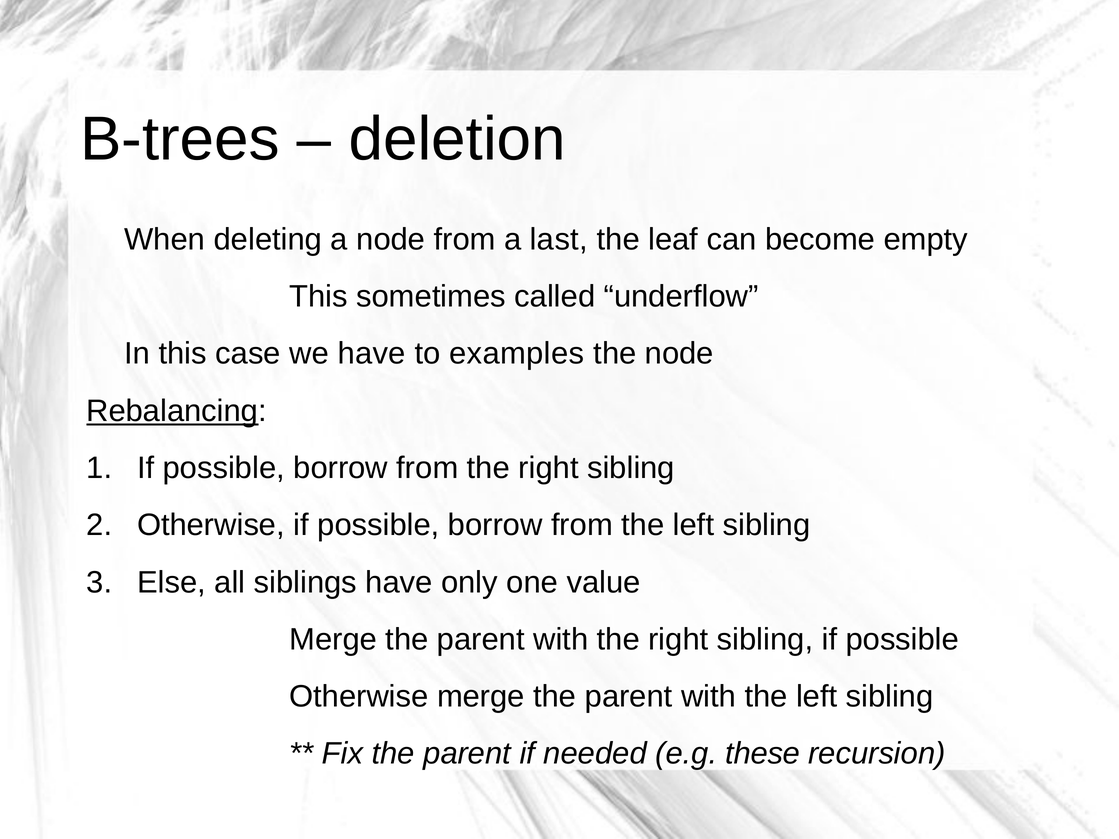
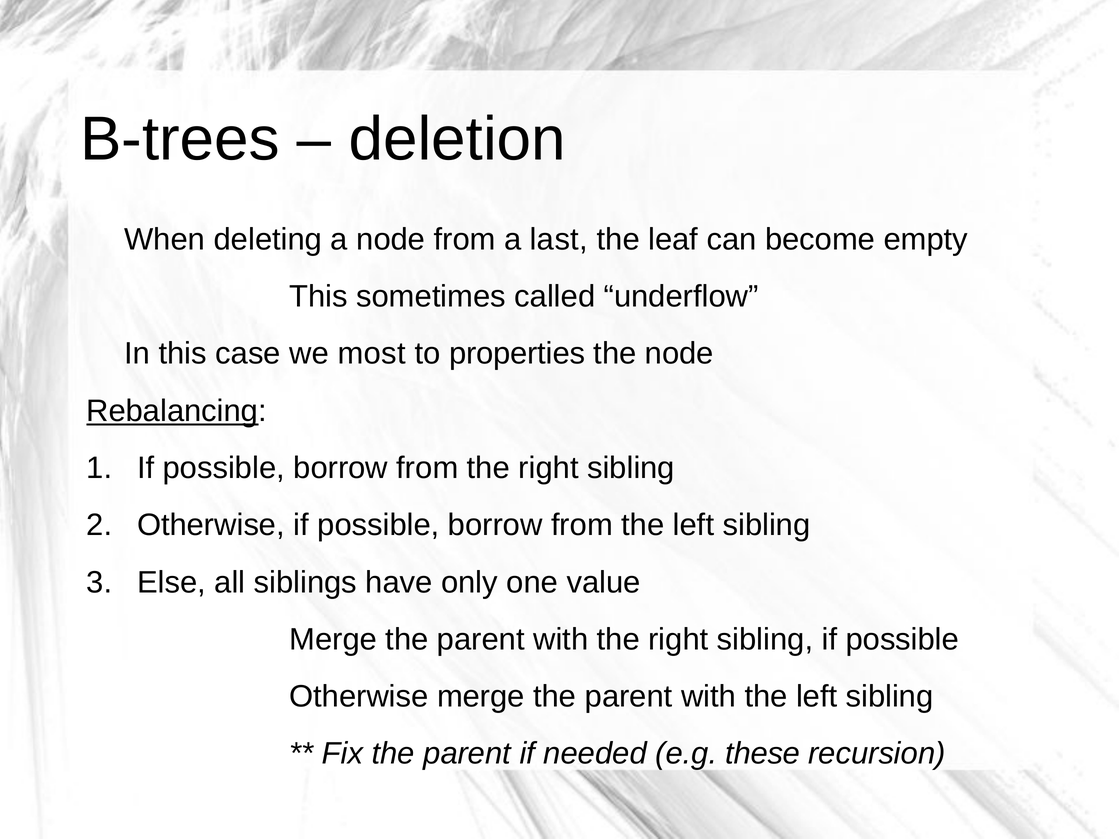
we have: have -> most
examples: examples -> properties
